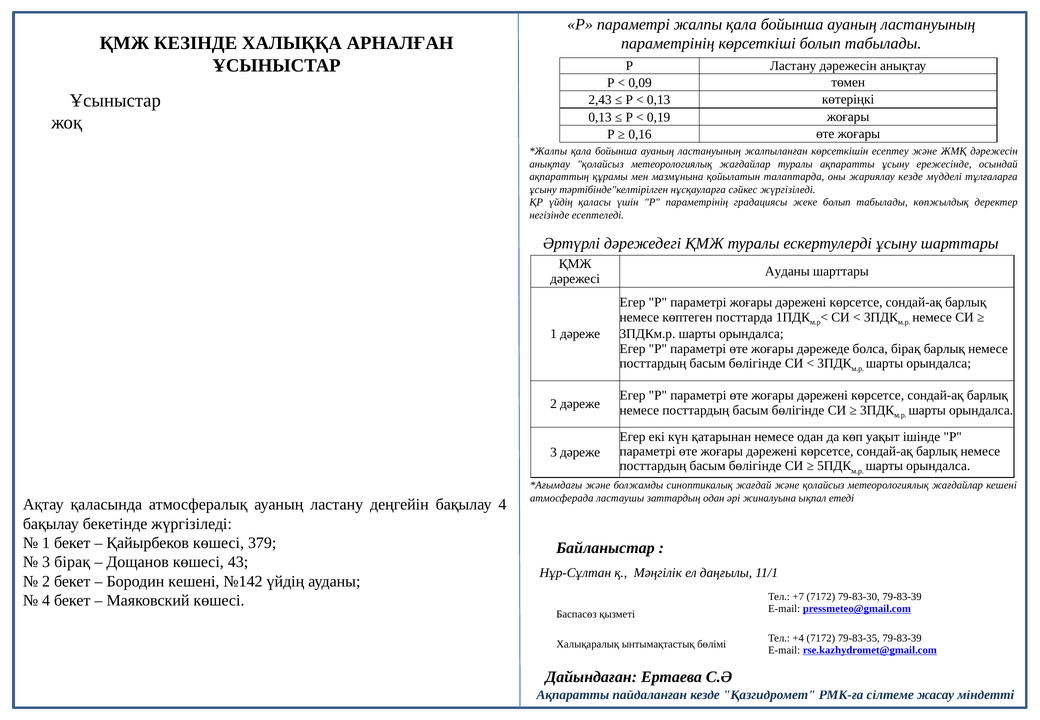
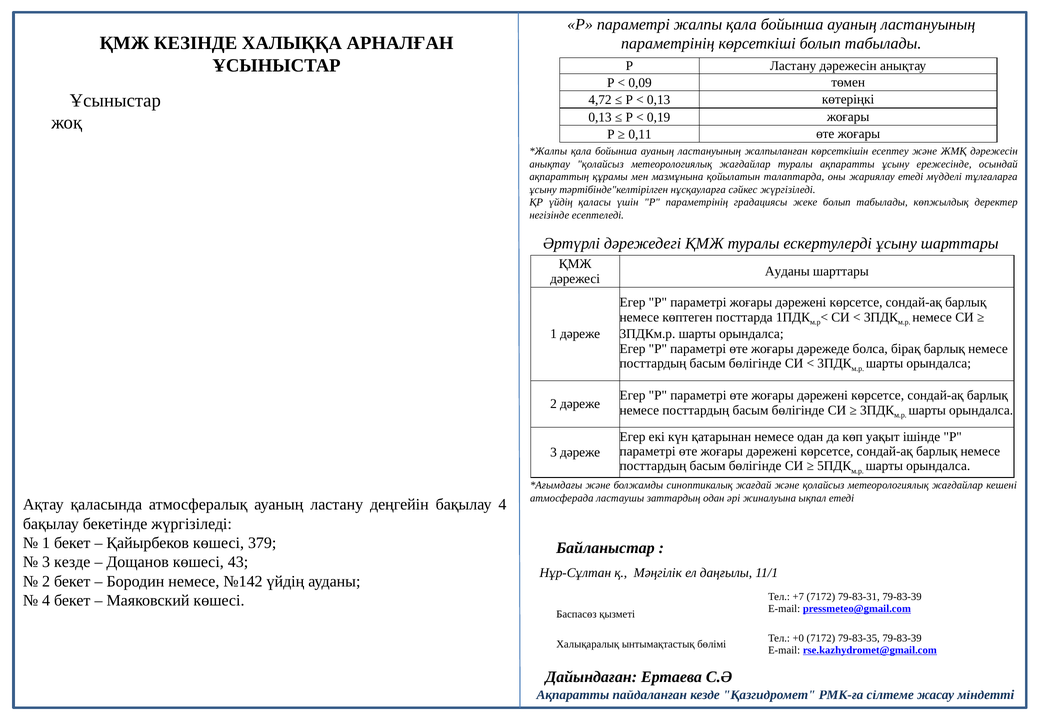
2,43: 2,43 -> 4,72
0,16: 0,16 -> 0,11
жариялау кезде: кезде -> етеді
3 бірақ: бірақ -> кезде
Бородин кешені: кешені -> немесе
79-83-30: 79-83-30 -> 79-83-31
+4: +4 -> +0
